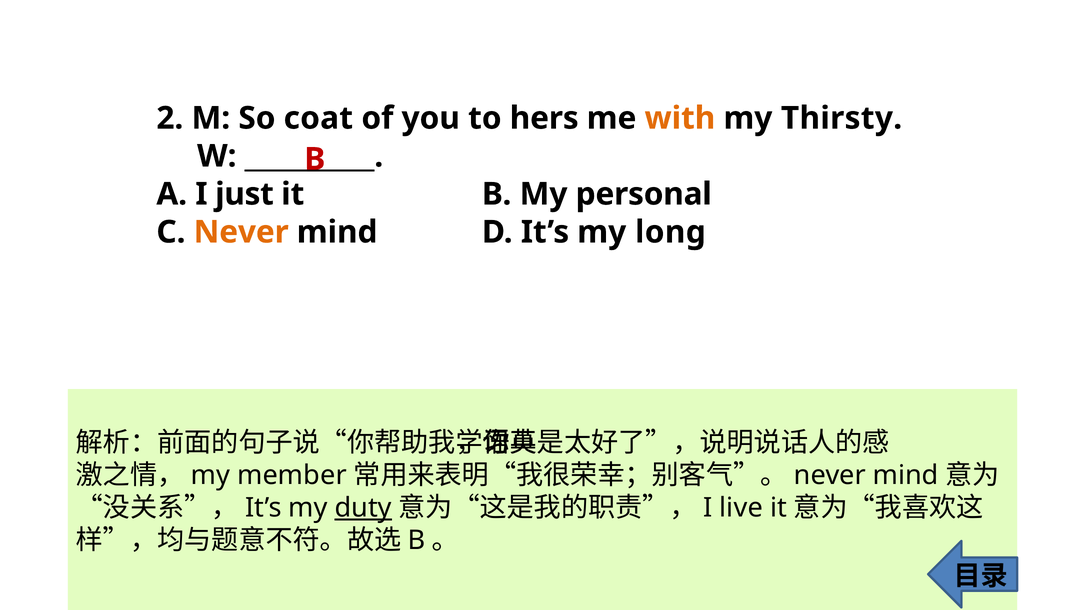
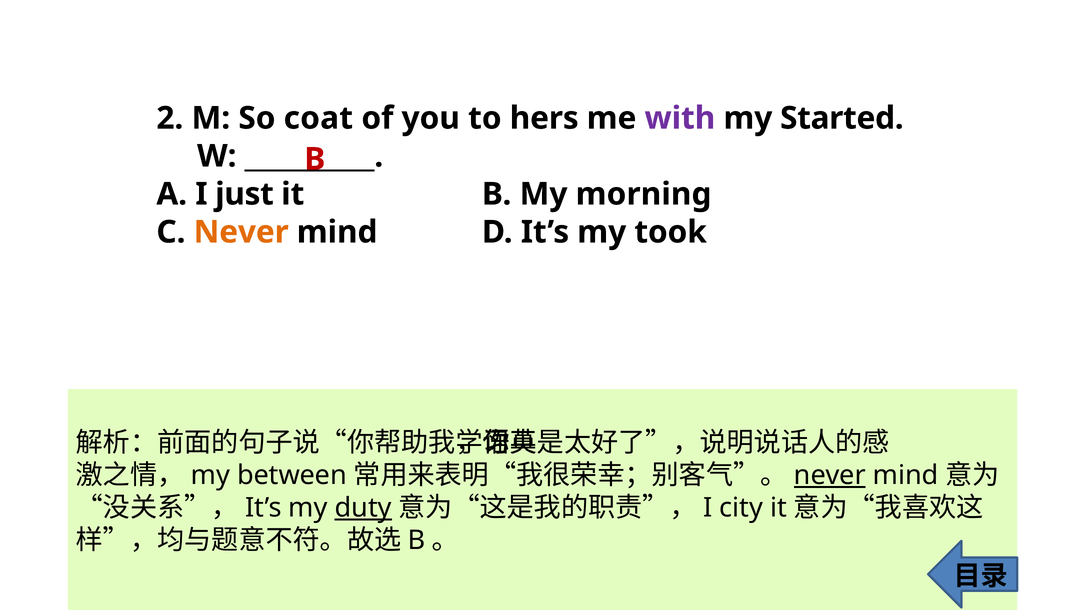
with colour: orange -> purple
Thirsty: Thirsty -> Started
personal: personal -> morning
long: long -> took
member: member -> between
never at (830, 476) underline: none -> present
live: live -> city
